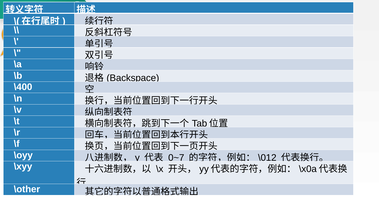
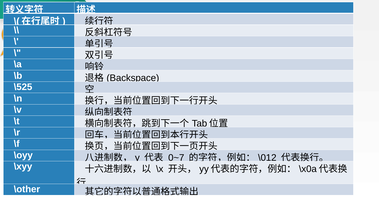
\400: \400 -> \525
